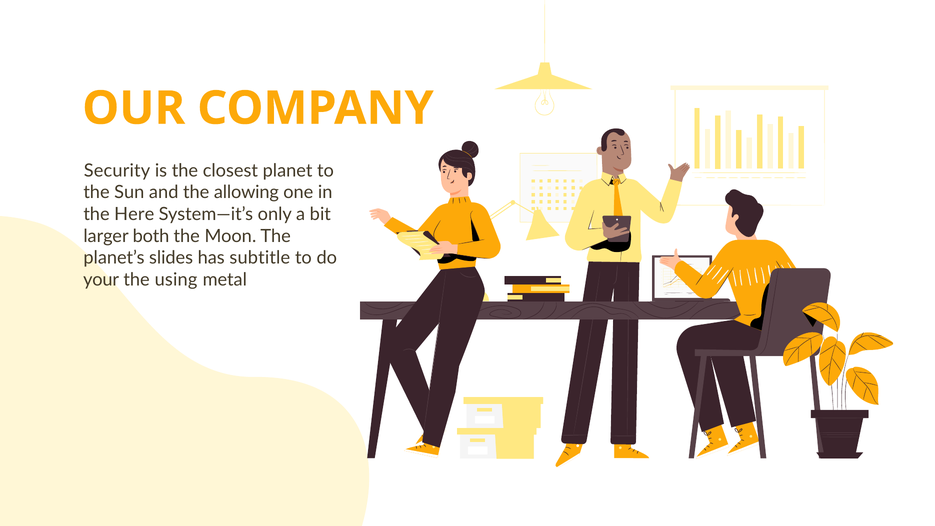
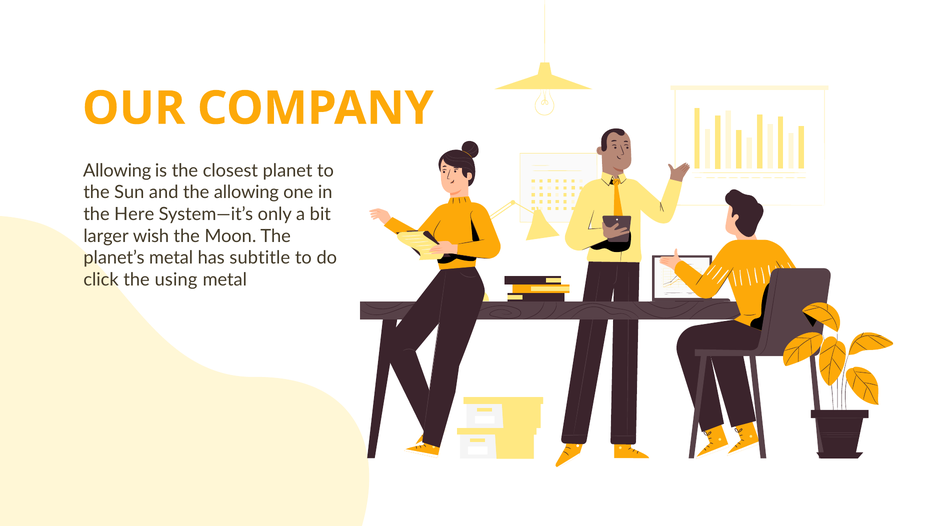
Security at (117, 171): Security -> Allowing
both: both -> wish
planet’s slides: slides -> metal
your: your -> click
